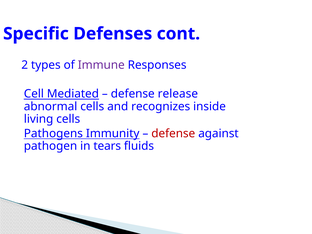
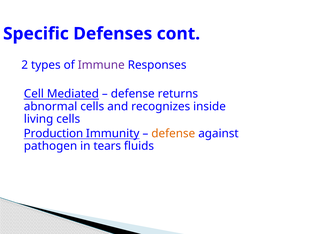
release: release -> returns
Pathogens: Pathogens -> Production
defense at (173, 133) colour: red -> orange
